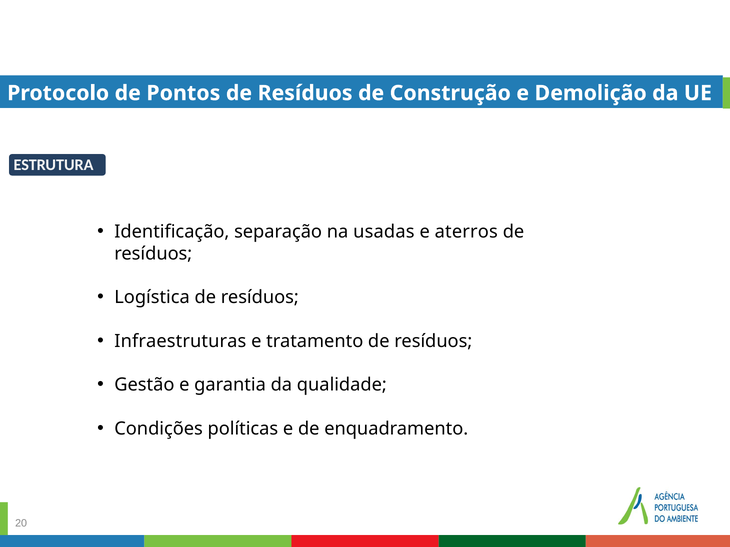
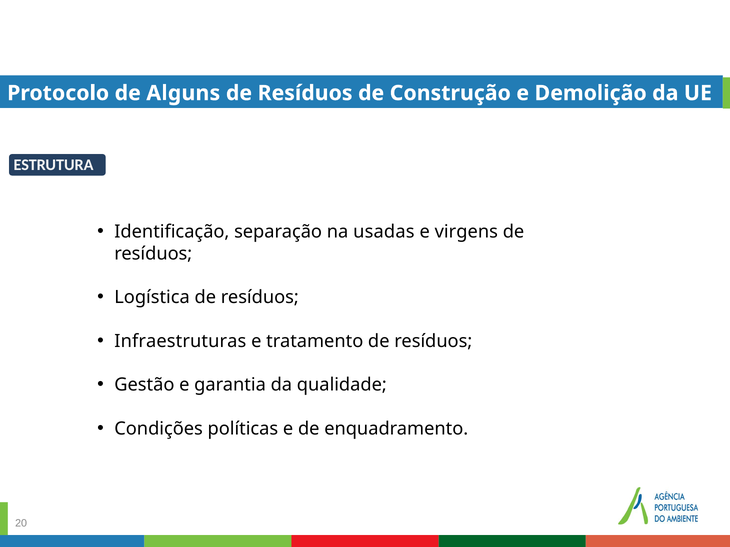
Pontos: Pontos -> Alguns
aterros: aterros -> virgens
